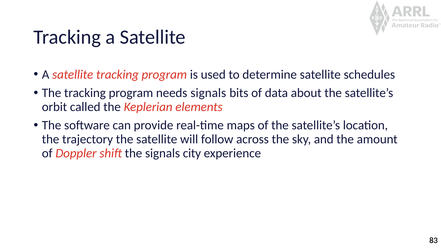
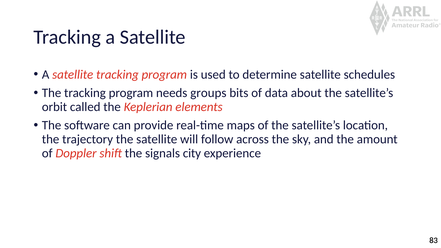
needs signals: signals -> groups
